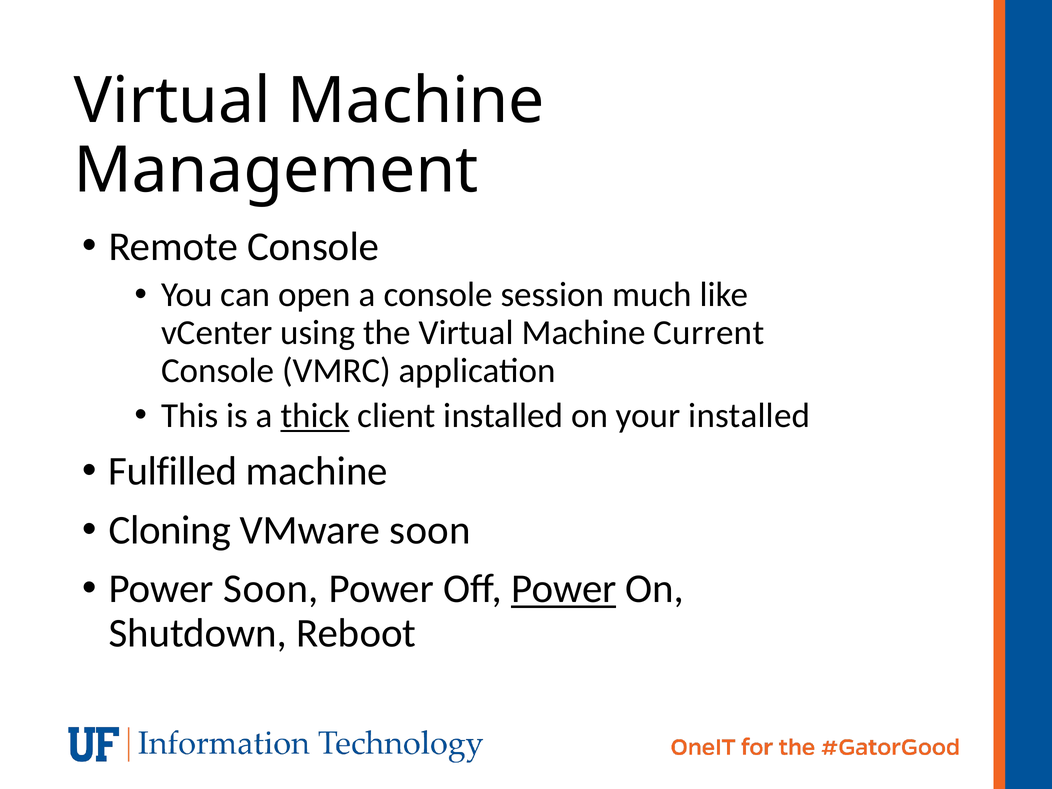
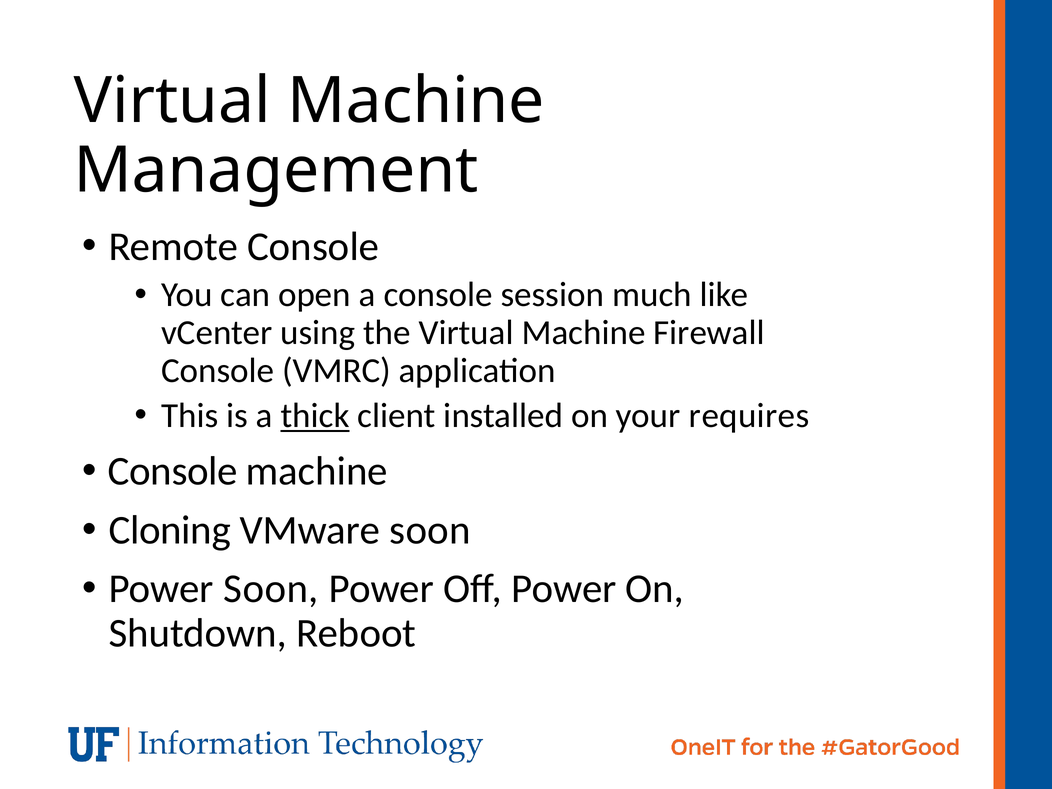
Current: Current -> Firewall
your installed: installed -> requires
Fulfilled at (173, 471): Fulfilled -> Console
Power at (564, 589) underline: present -> none
